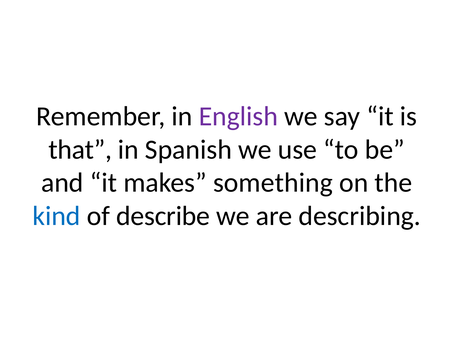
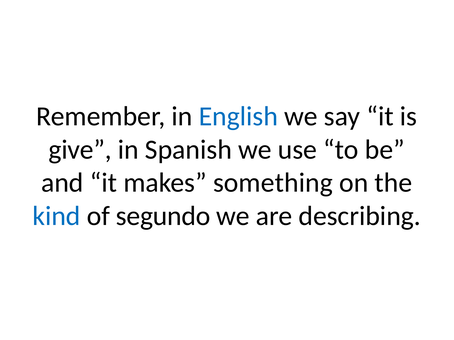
English colour: purple -> blue
that: that -> give
describe: describe -> segundo
